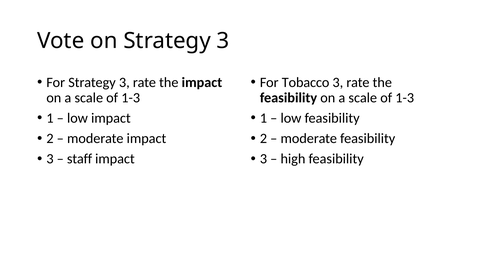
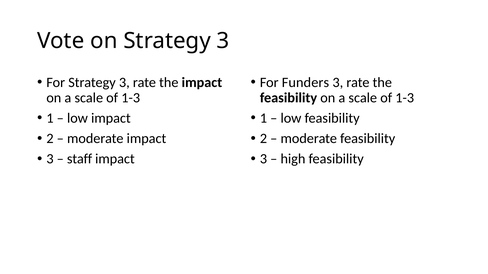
Tobacco: Tobacco -> Funders
